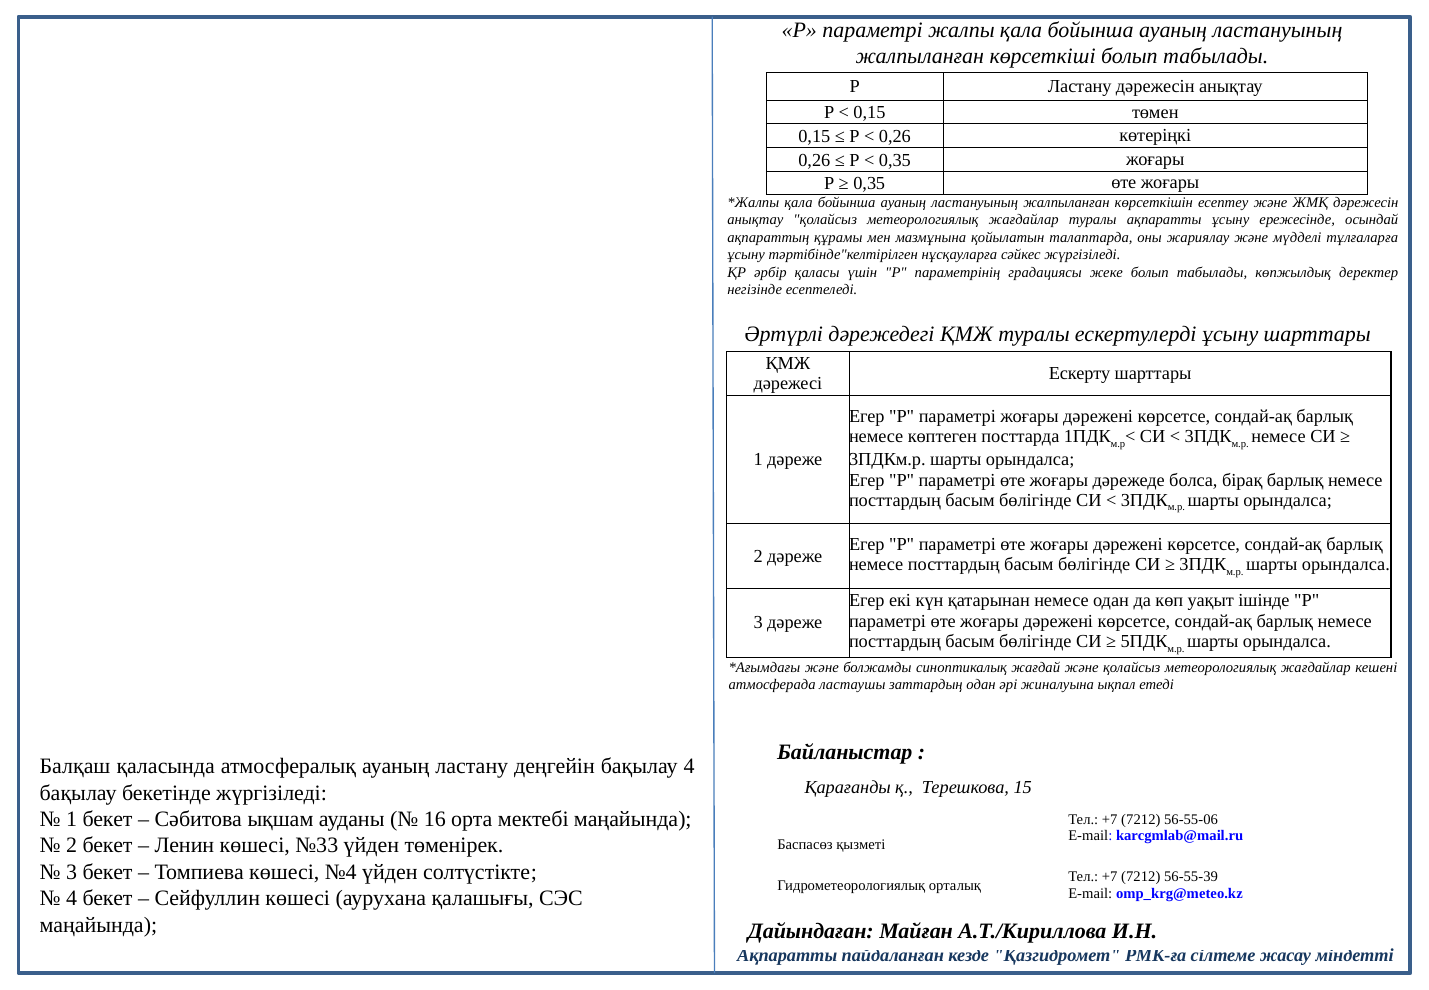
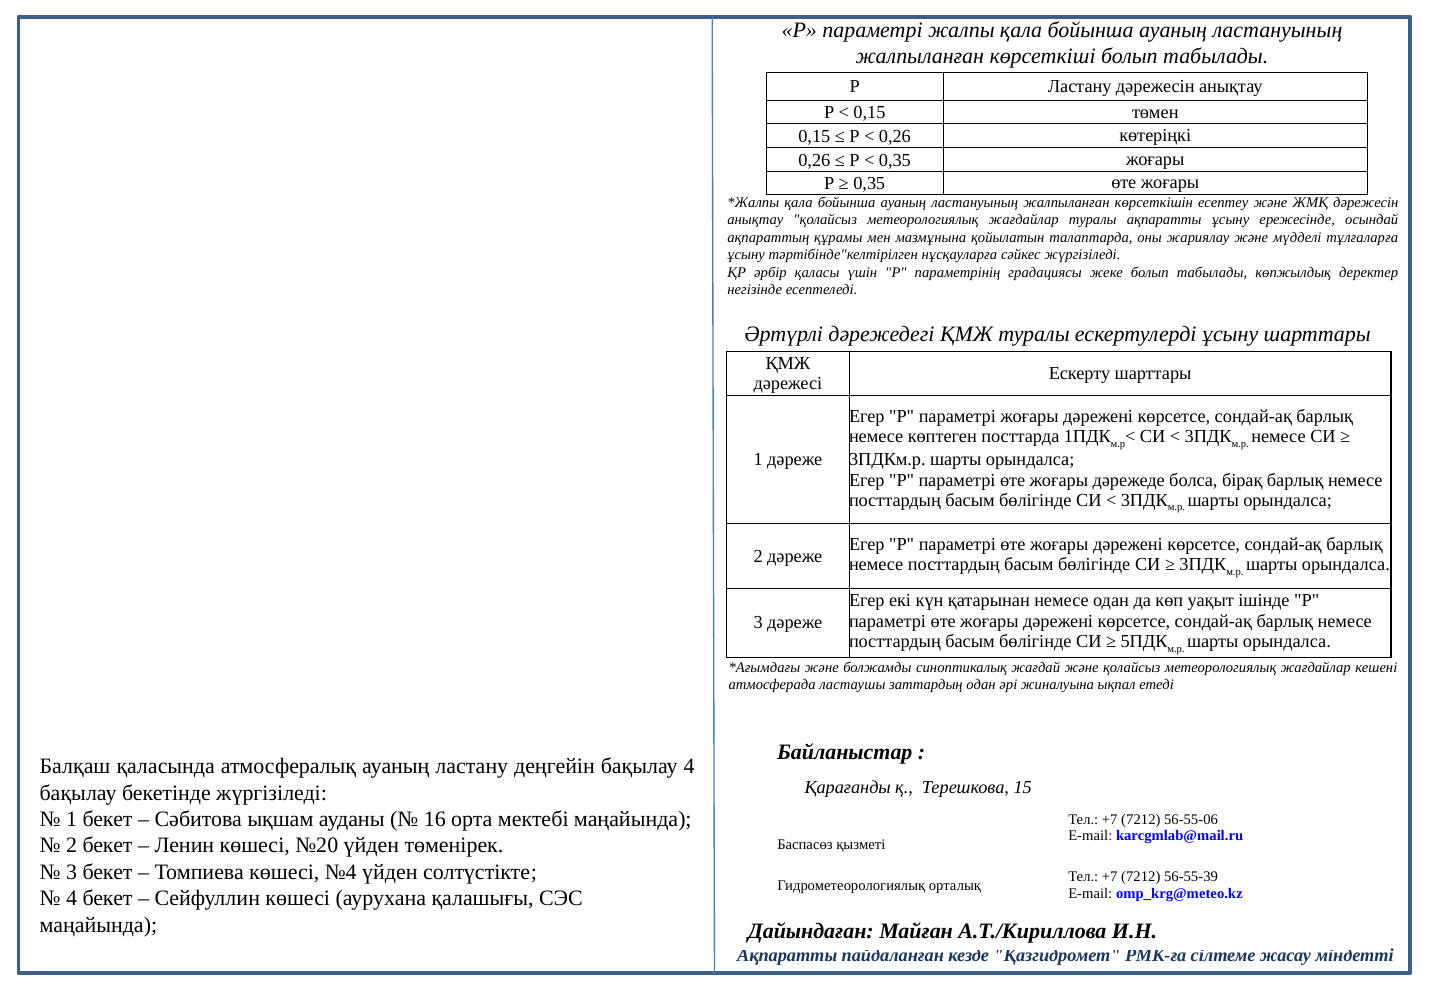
№33: №33 -> №20
